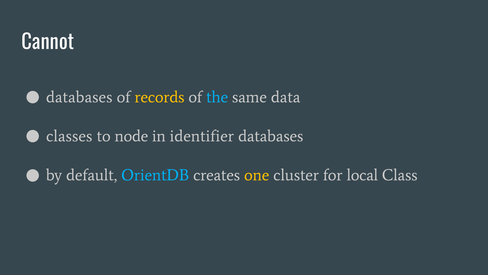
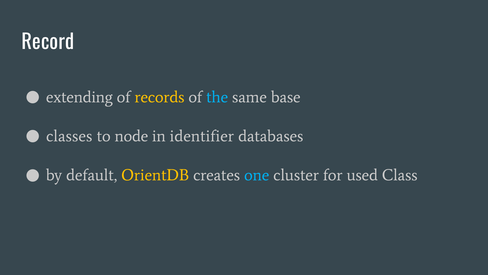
Cannot: Cannot -> Record
databases at (79, 97): databases -> extending
data: data -> base
OrientDB colour: light blue -> yellow
one colour: yellow -> light blue
local: local -> used
